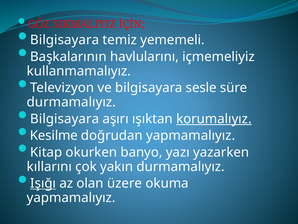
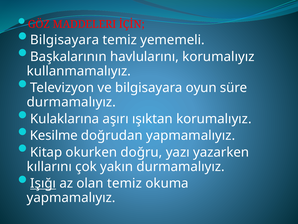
SIKMALIYIZ: SIKMALIYIZ -> MADDELERI
havlularını içmemeliyiz: içmemeliyiz -> korumalıyız
sesle: sesle -> oyun
Bilgisayara at (65, 119): Bilgisayara -> Kulaklarına
korumalıyız at (214, 119) underline: present -> none
banyo: banyo -> doğru
olan üzere: üzere -> temiz
